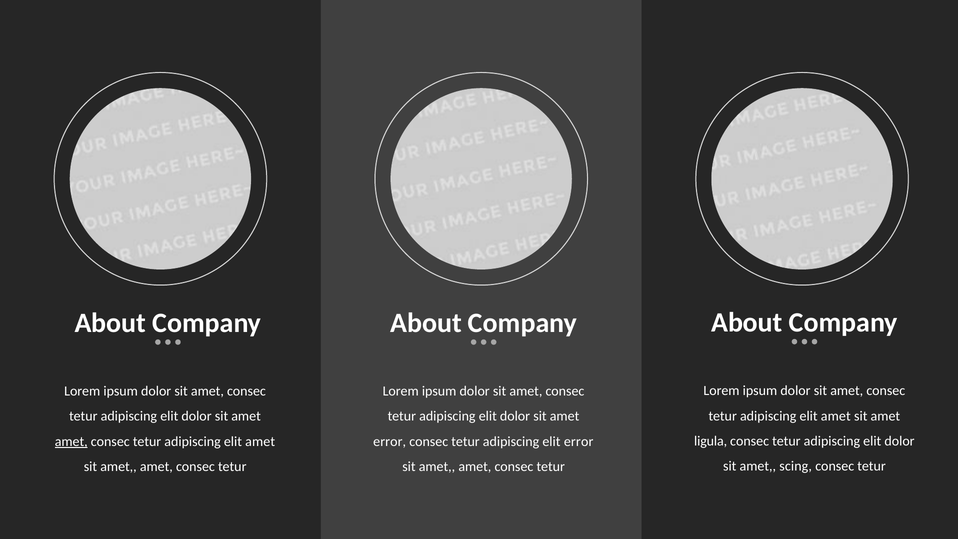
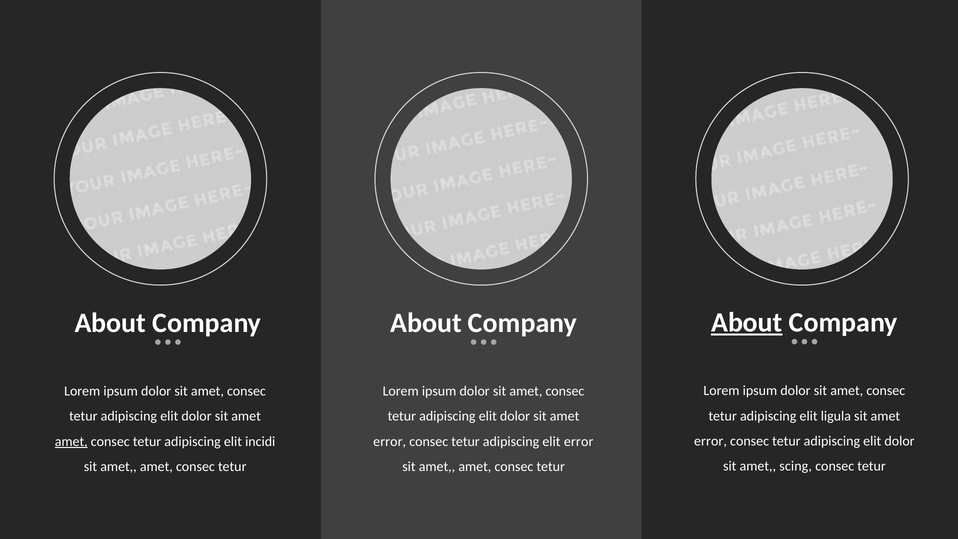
About at (747, 322) underline: none -> present
amet at (836, 416): amet -> ligula
ligula at (711, 441): ligula -> error
amet at (260, 441): amet -> incidi
